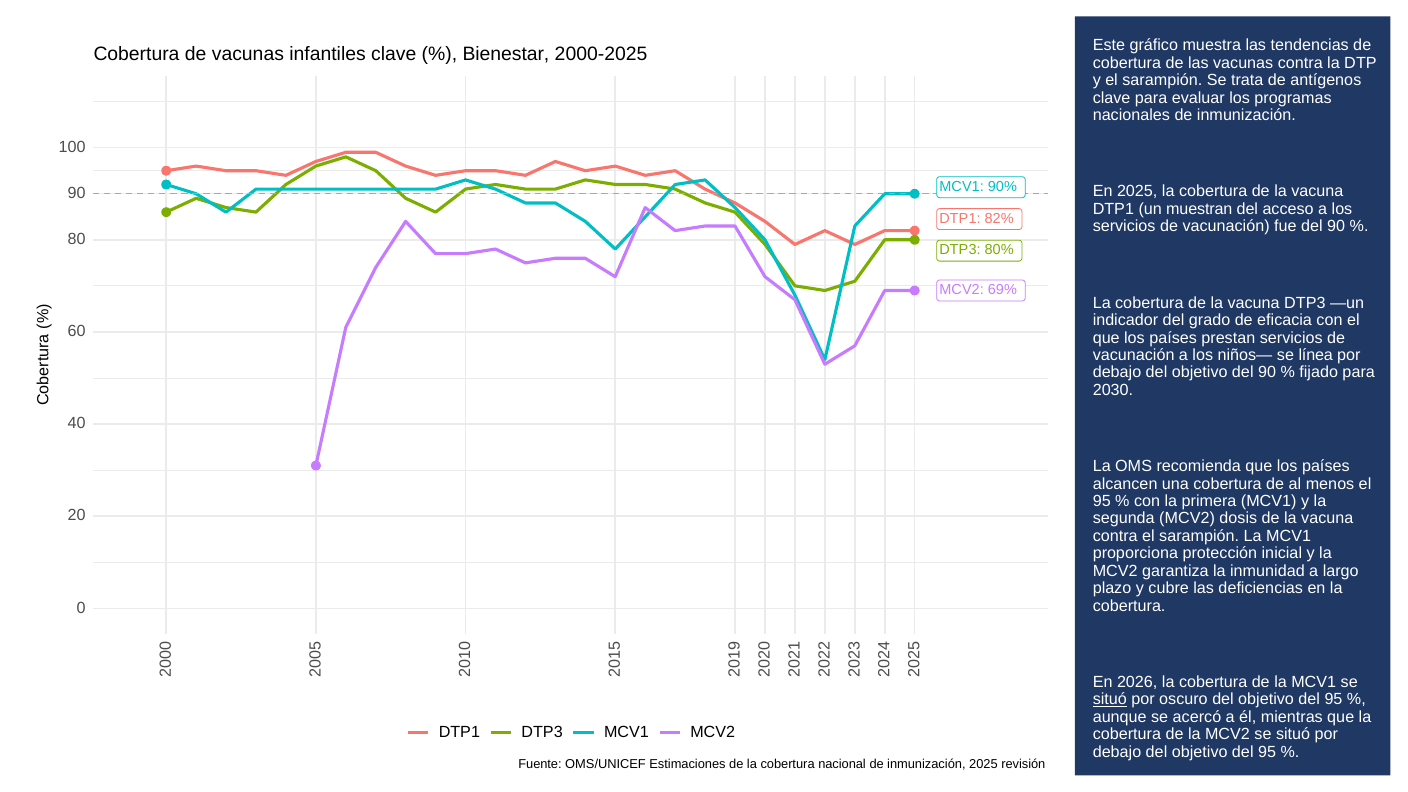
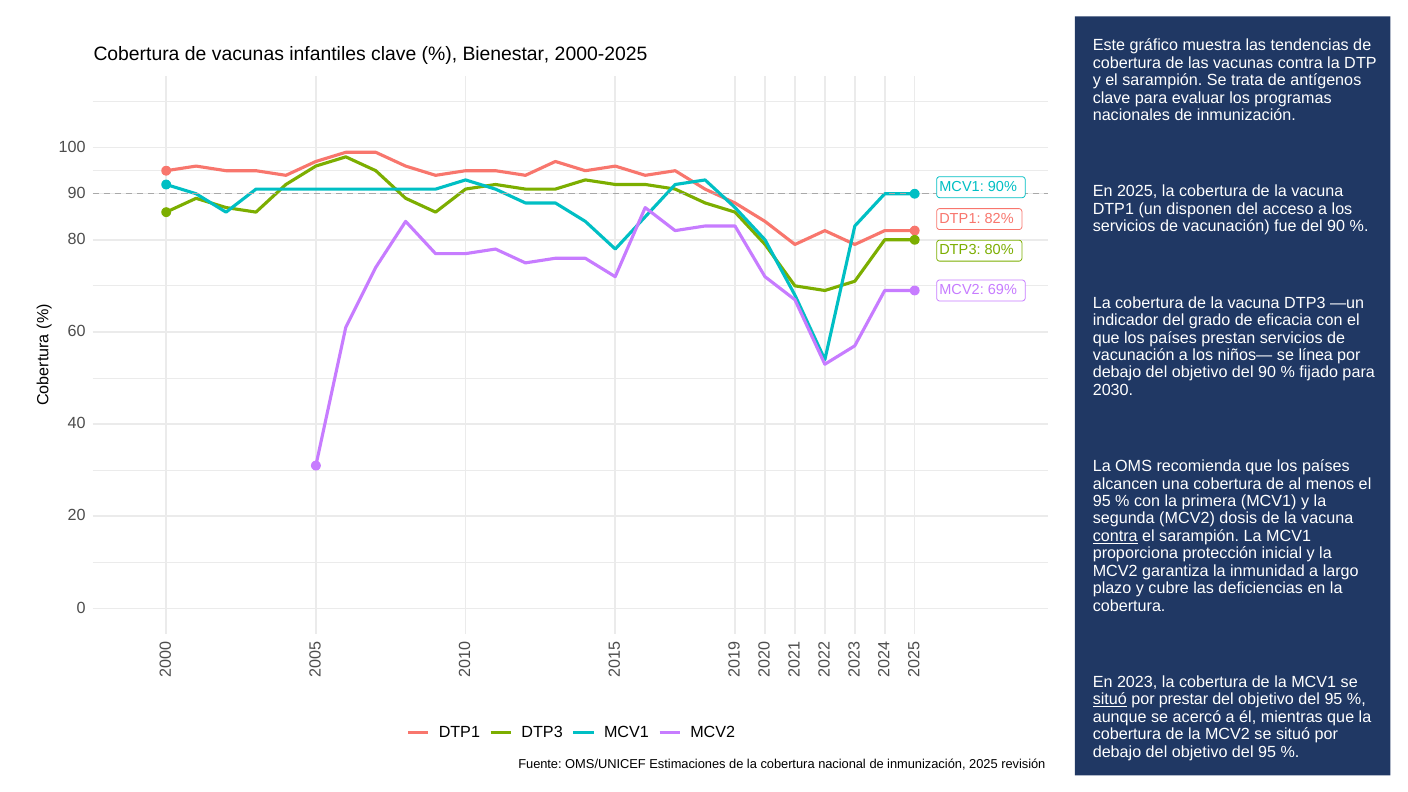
muestran: muestran -> disponen
contra at (1115, 536) underline: none -> present
2026: 2026 -> 2023
oscuro: oscuro -> prestar
